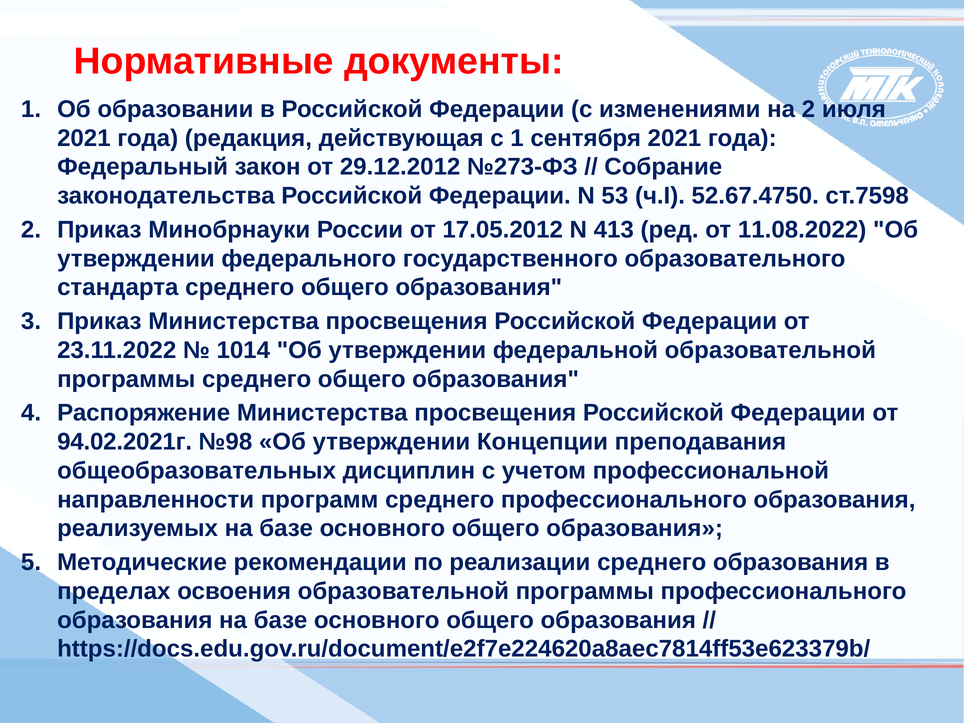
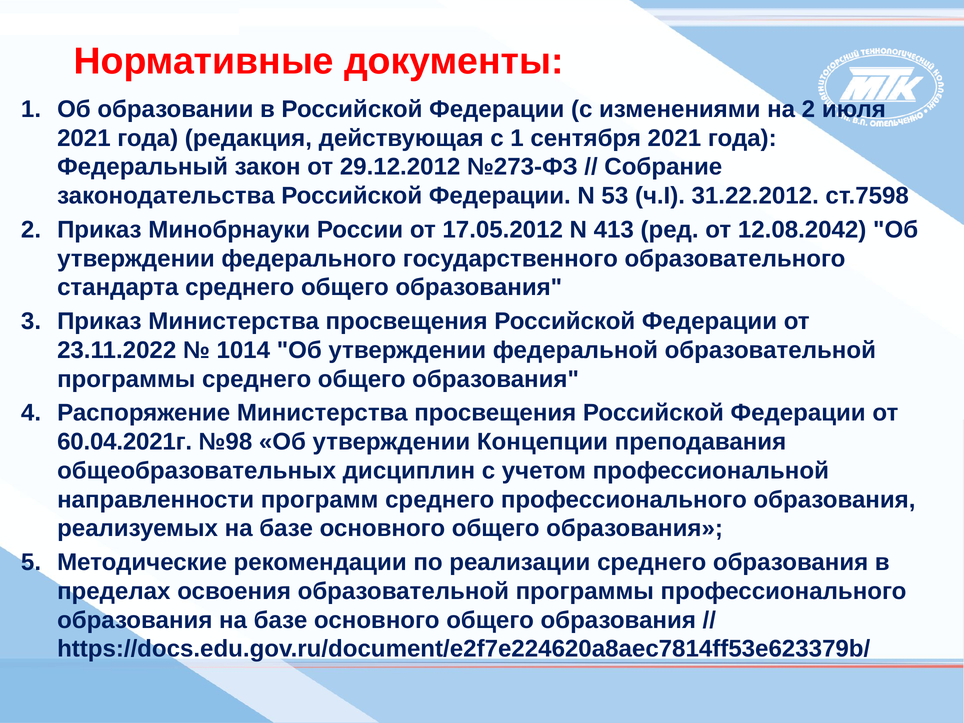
52.67.4750: 52.67.4750 -> 31.22.2012
11.08.2022: 11.08.2022 -> 12.08.2042
94.02.2021г: 94.02.2021г -> 60.04.2021г
